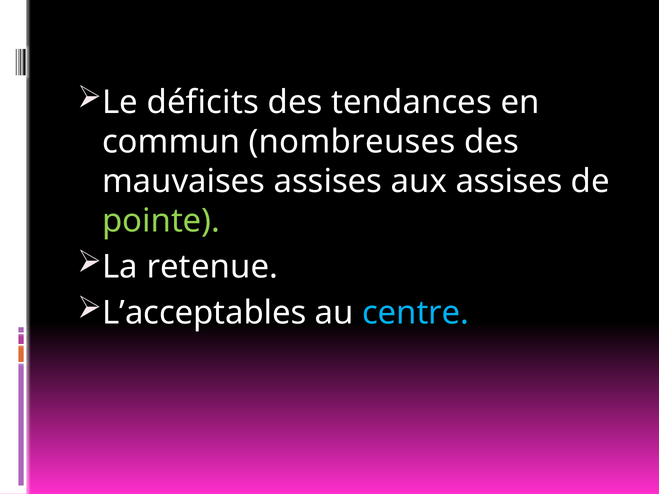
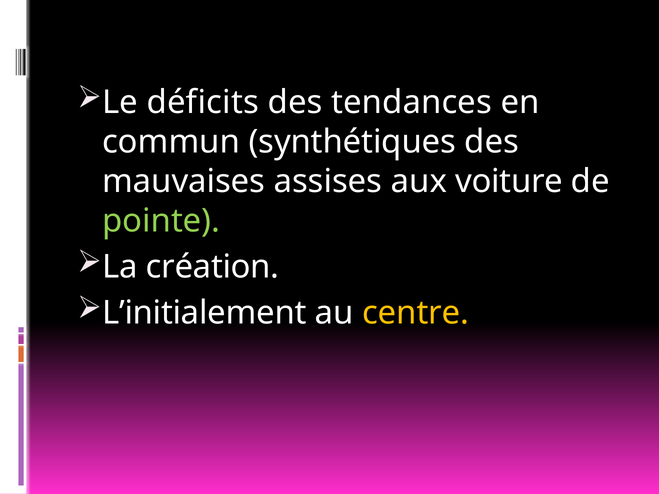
nombreuses: nombreuses -> synthétiques
aux assises: assises -> voiture
retenue: retenue -> création
L’acceptables: L’acceptables -> L’initialement
centre colour: light blue -> yellow
